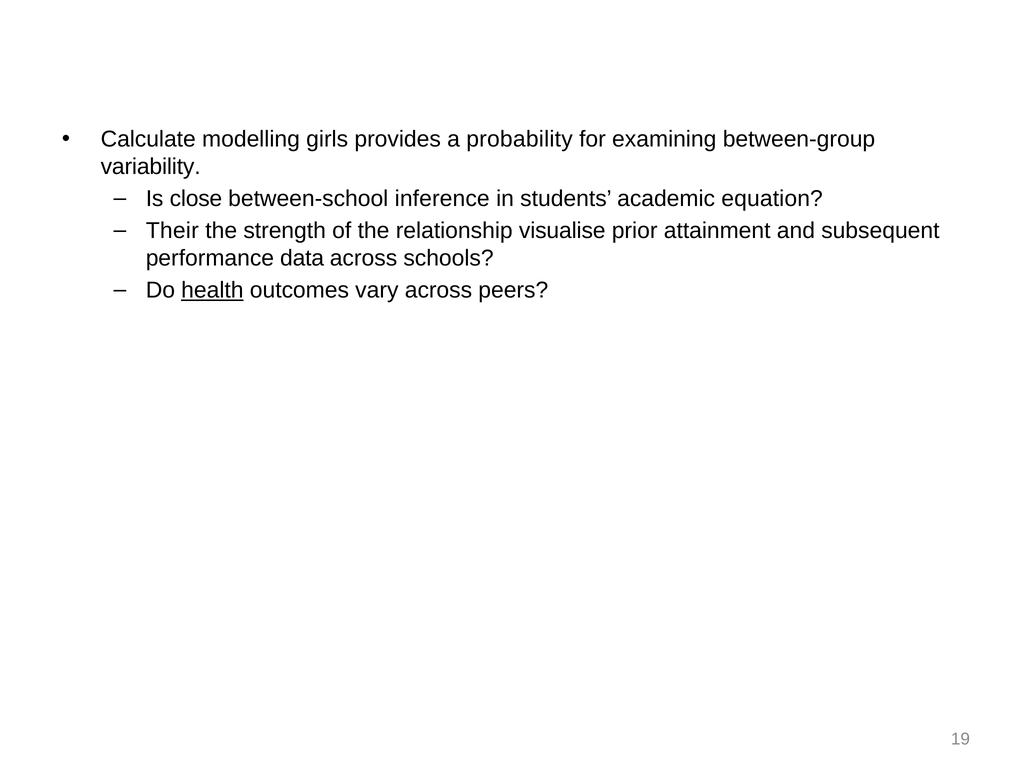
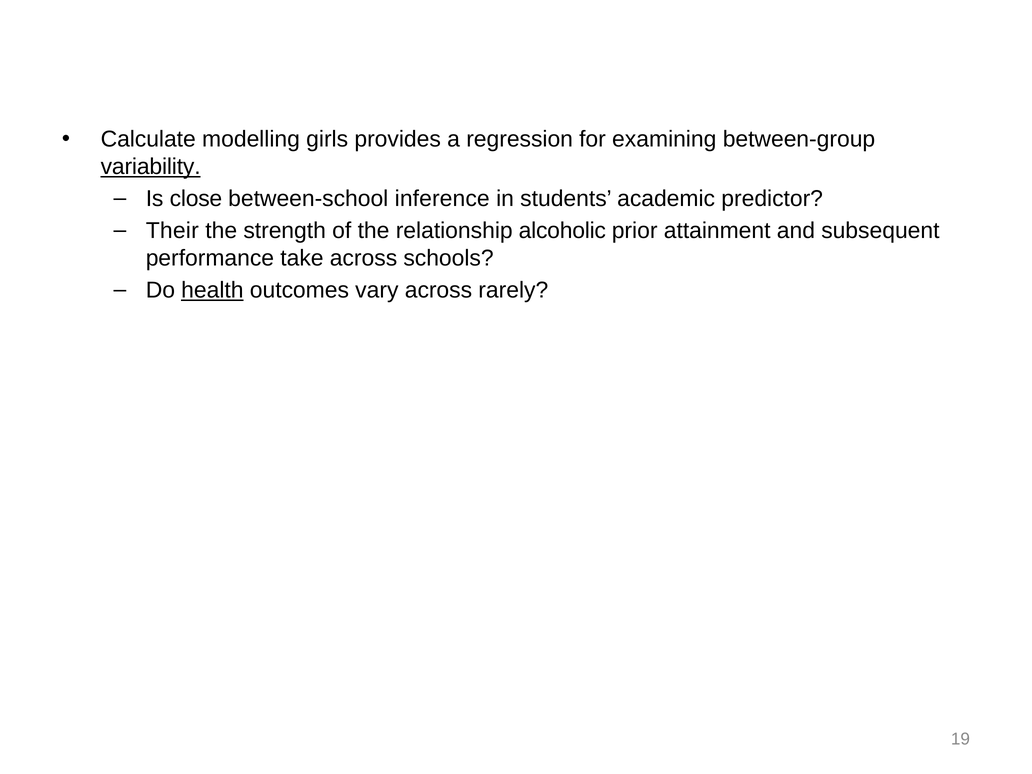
probability: probability -> regression
variability underline: none -> present
equation: equation -> predictor
visualise: visualise -> alcoholic
data: data -> take
peers: peers -> rarely
